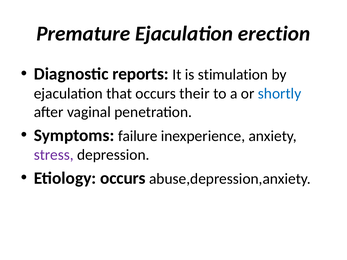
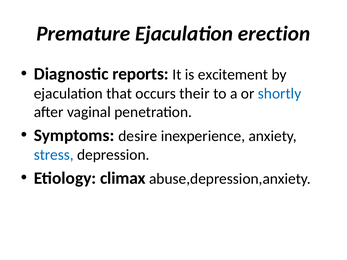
stimulation: stimulation -> excitement
failure: failure -> desire
stress colour: purple -> blue
Etiology occurs: occurs -> climax
